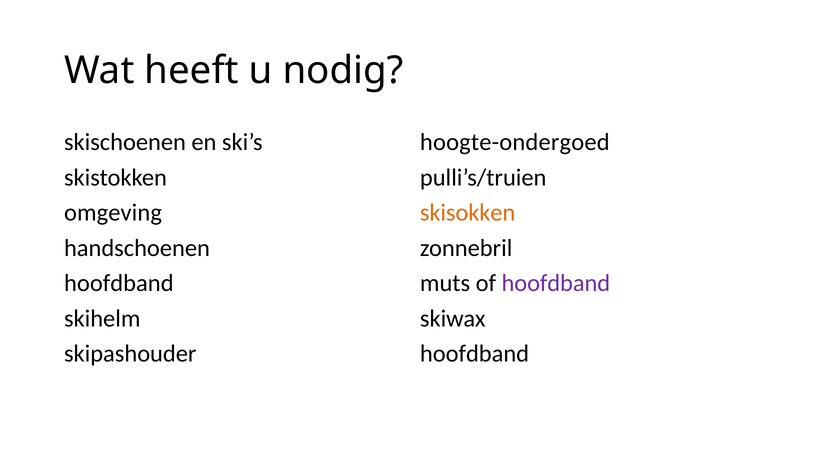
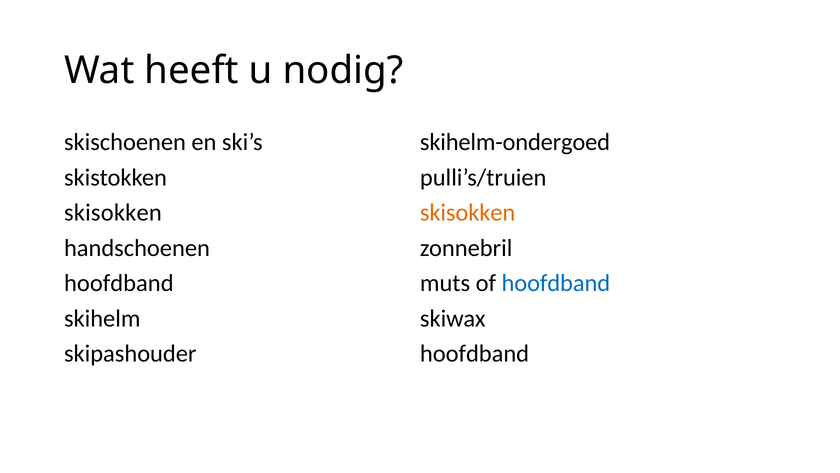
hoogte-ondergoed: hoogte-ondergoed -> skihelm-ondergoed
omgeving at (113, 212): omgeving -> skisokken
hoofdband at (556, 283) colour: purple -> blue
